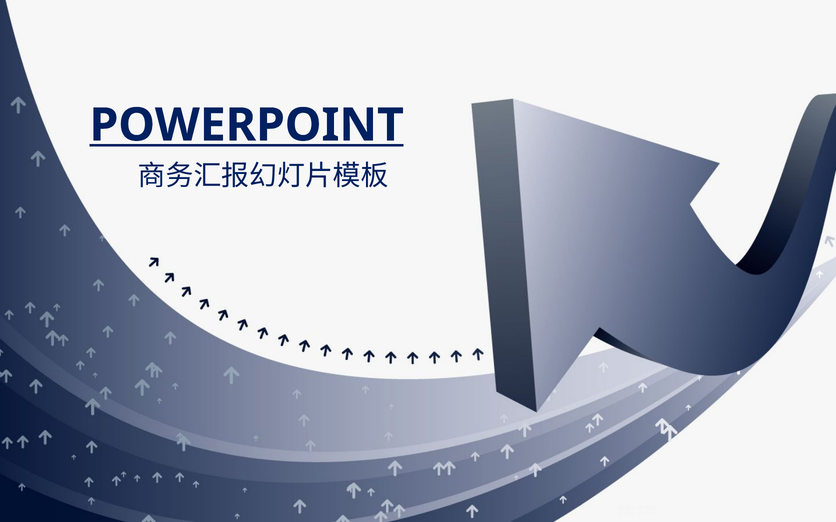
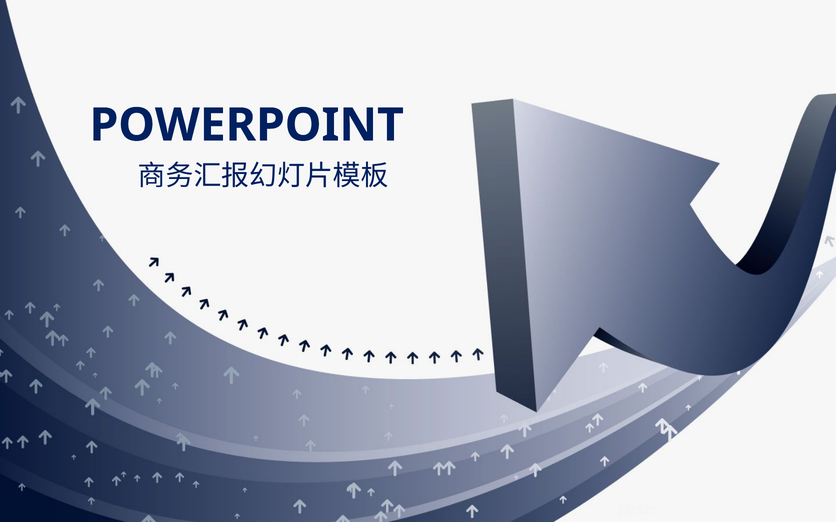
POWERPOINT underline: present -> none
